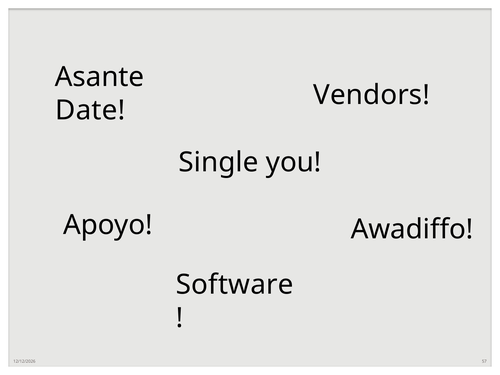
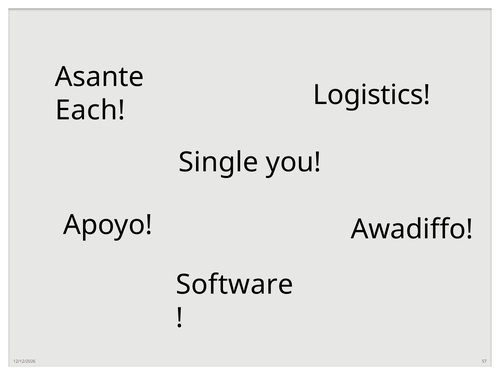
Vendors: Vendors -> Logistics
Date: Date -> Each
